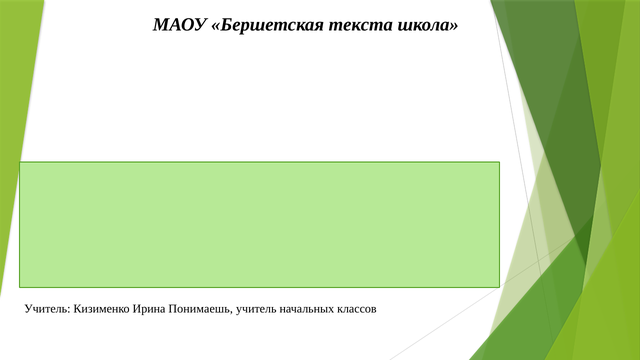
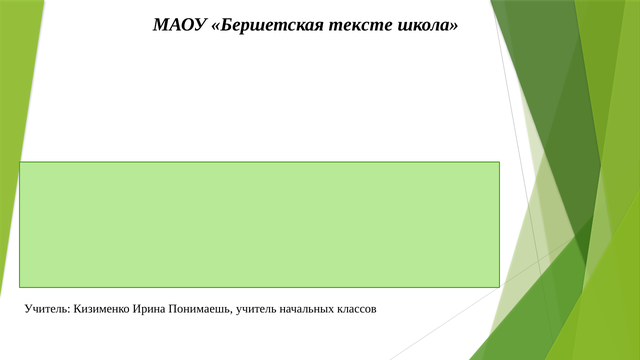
текста: текста -> тексте
